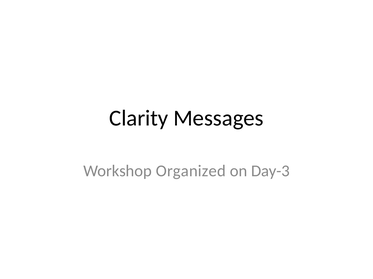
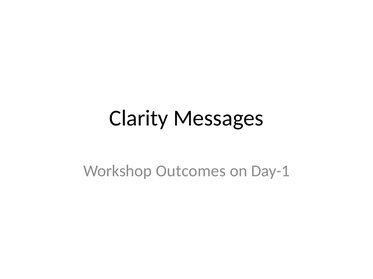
Organized: Organized -> Outcomes
Day-3: Day-3 -> Day-1
